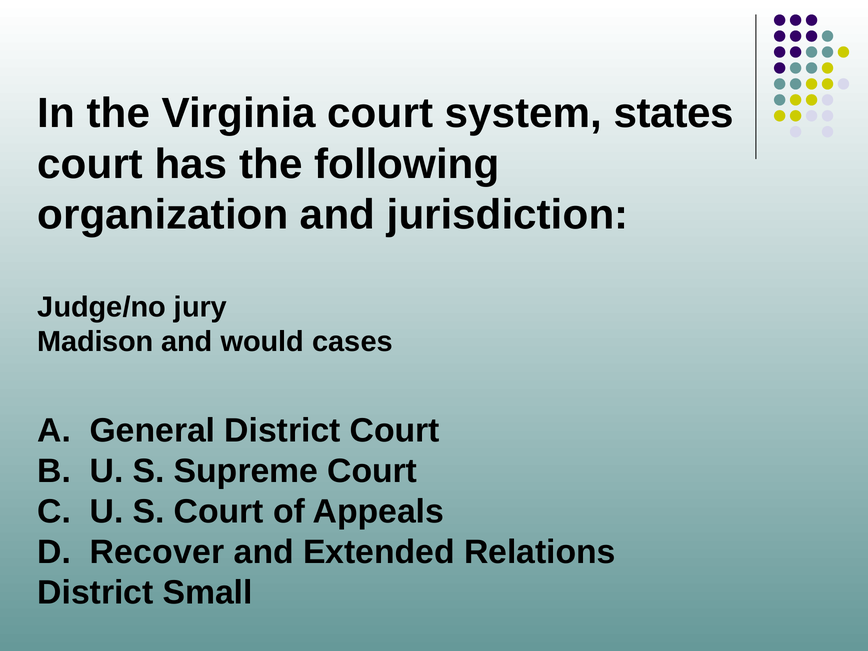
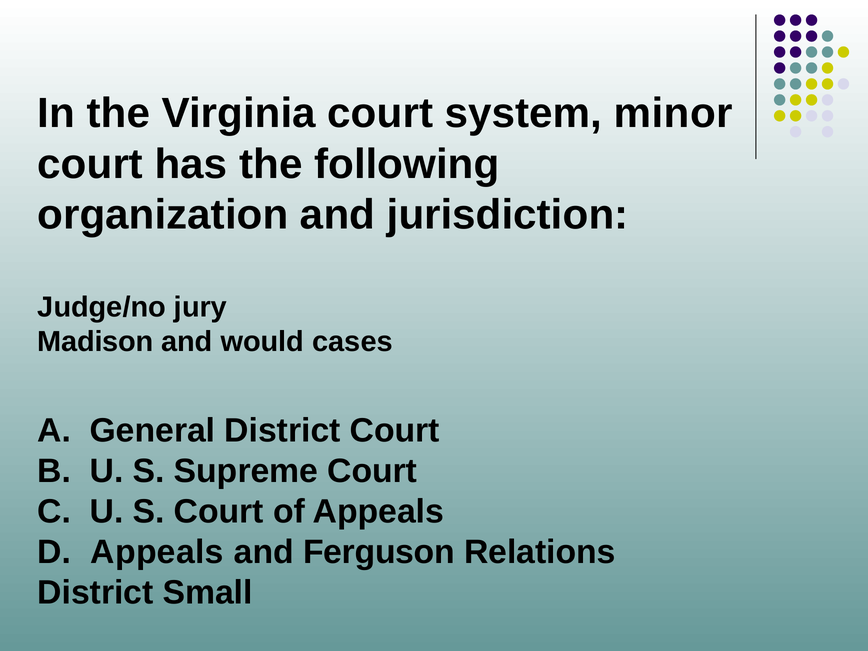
states: states -> minor
D Recover: Recover -> Appeals
Extended: Extended -> Ferguson
